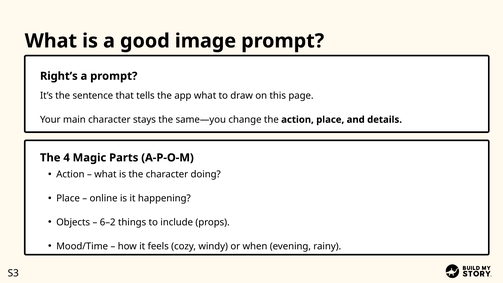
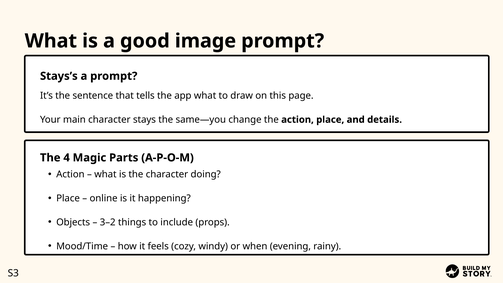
Right’s: Right’s -> Stays’s
6–2: 6–2 -> 3–2
